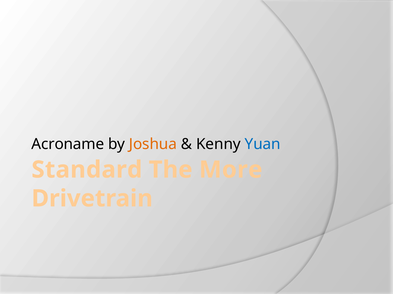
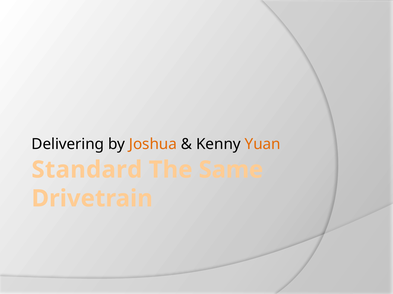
Acroname: Acroname -> Delivering
Yuan colour: blue -> orange
More: More -> Same
